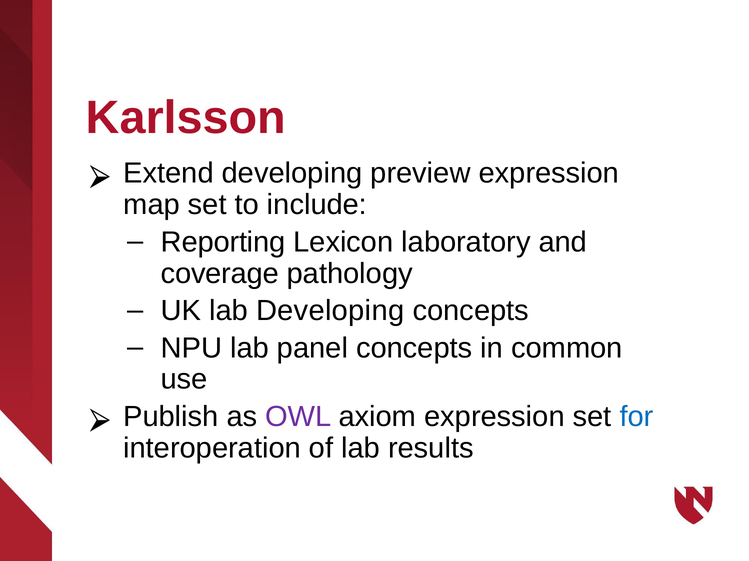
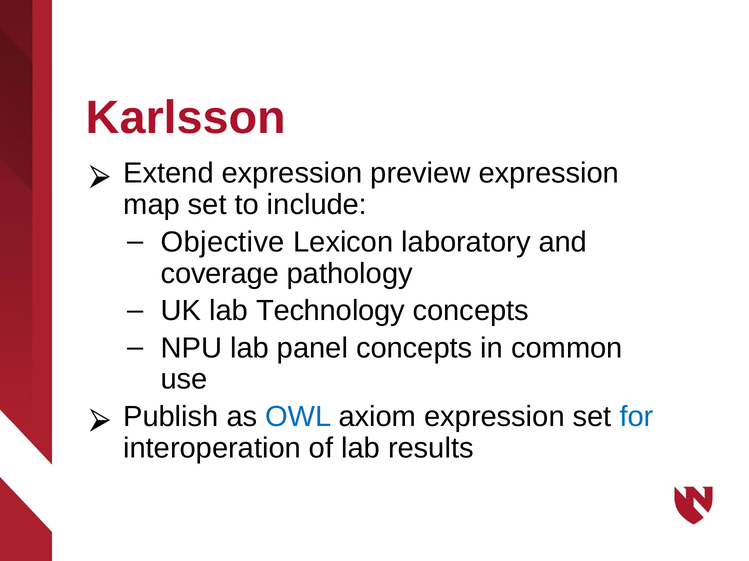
Extend developing: developing -> expression
Reporting: Reporting -> Objective
lab Developing: Developing -> Technology
OWL colour: purple -> blue
